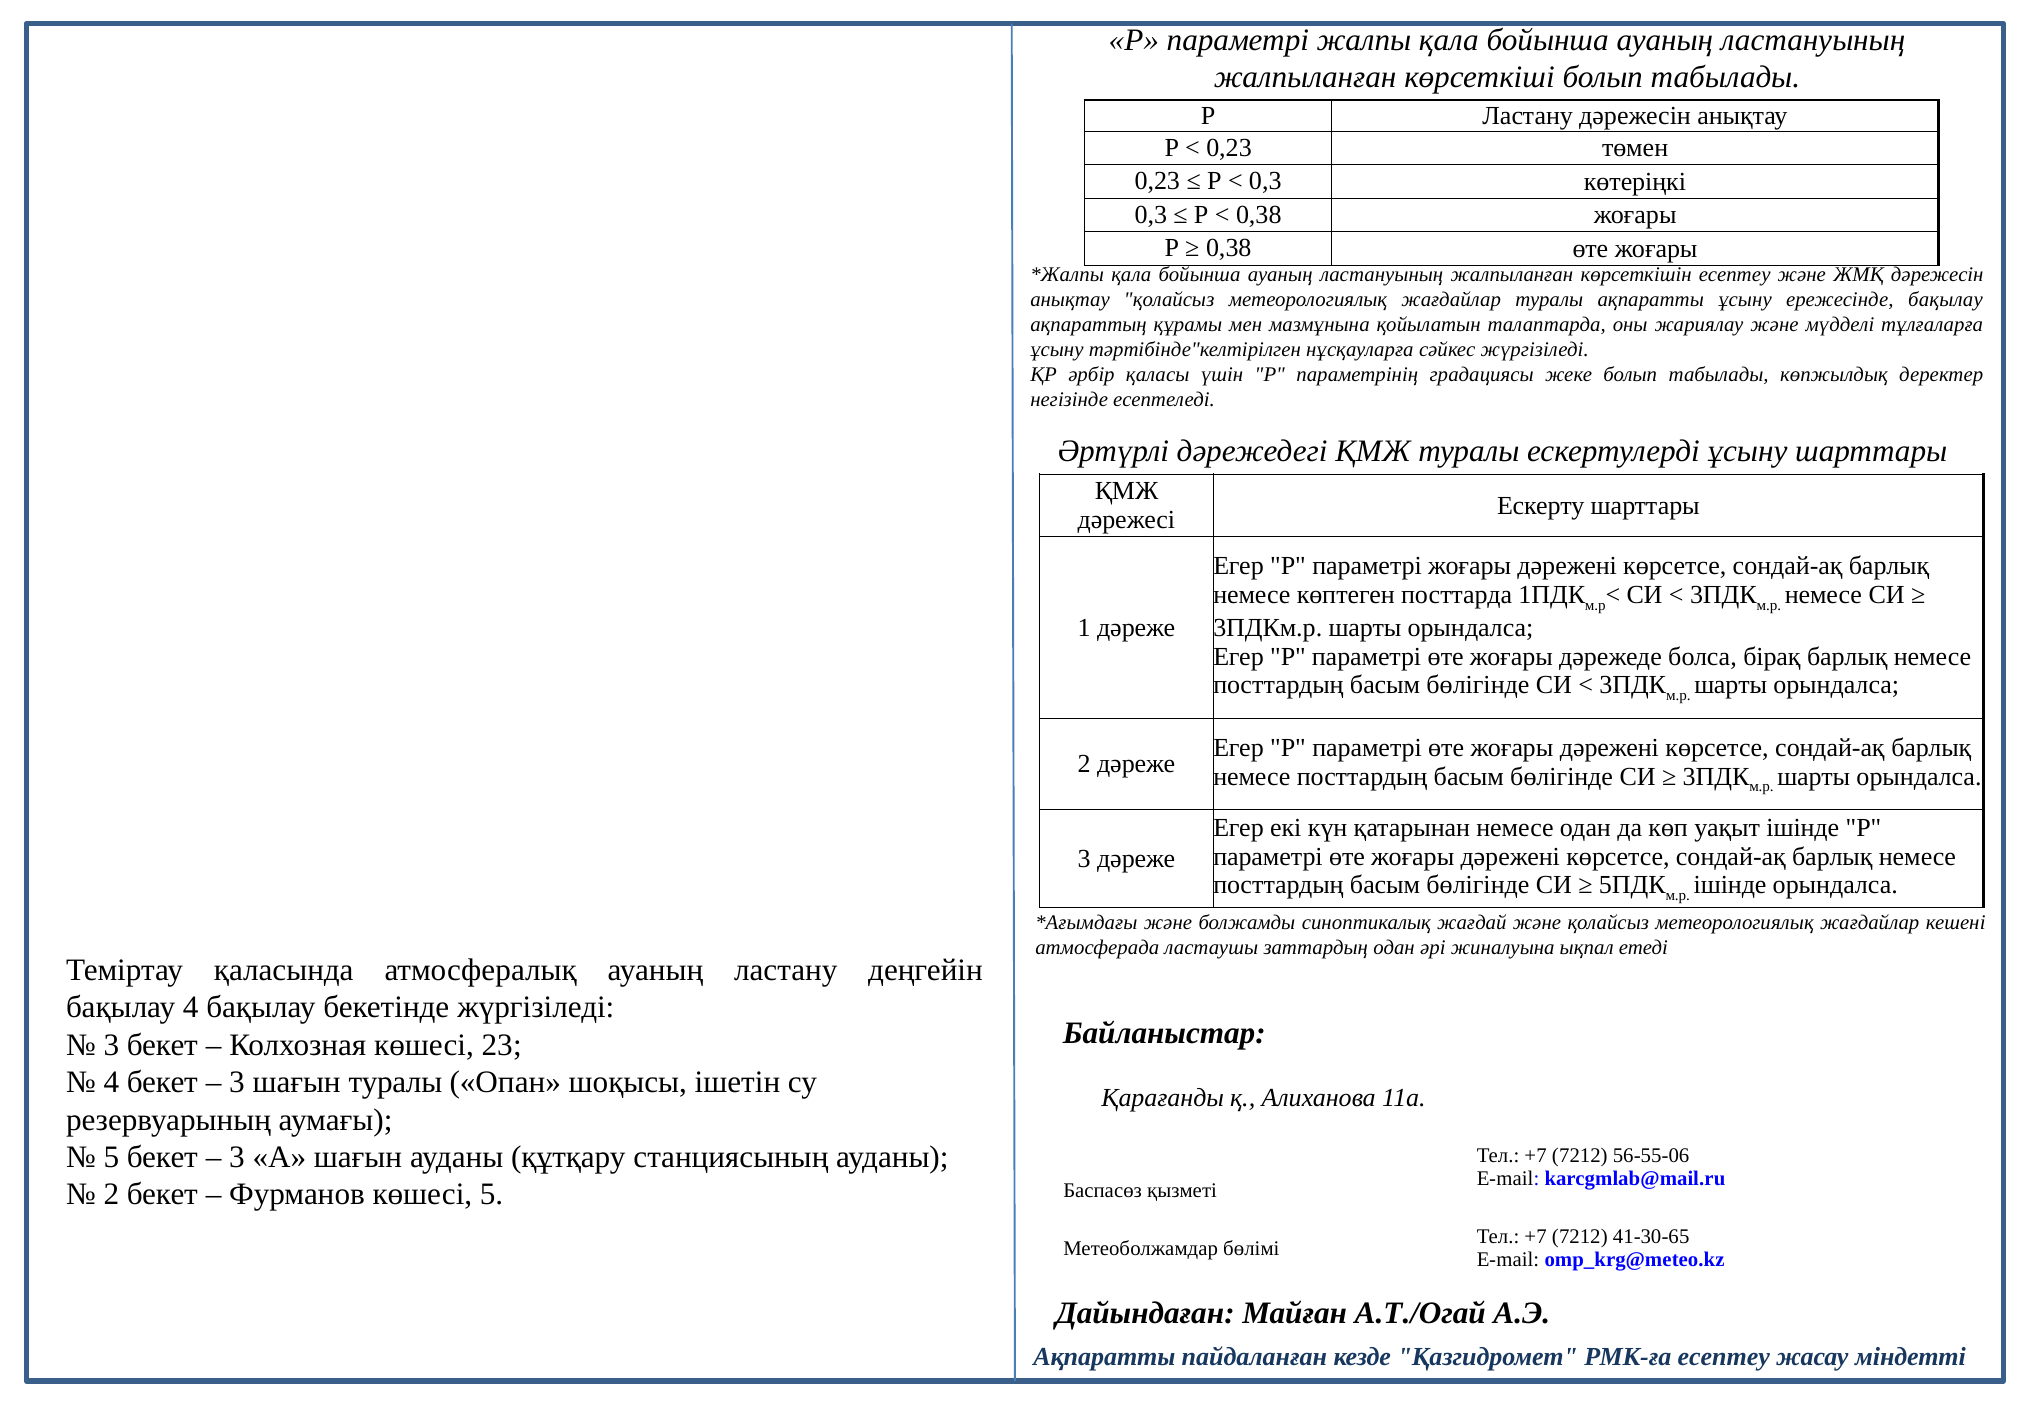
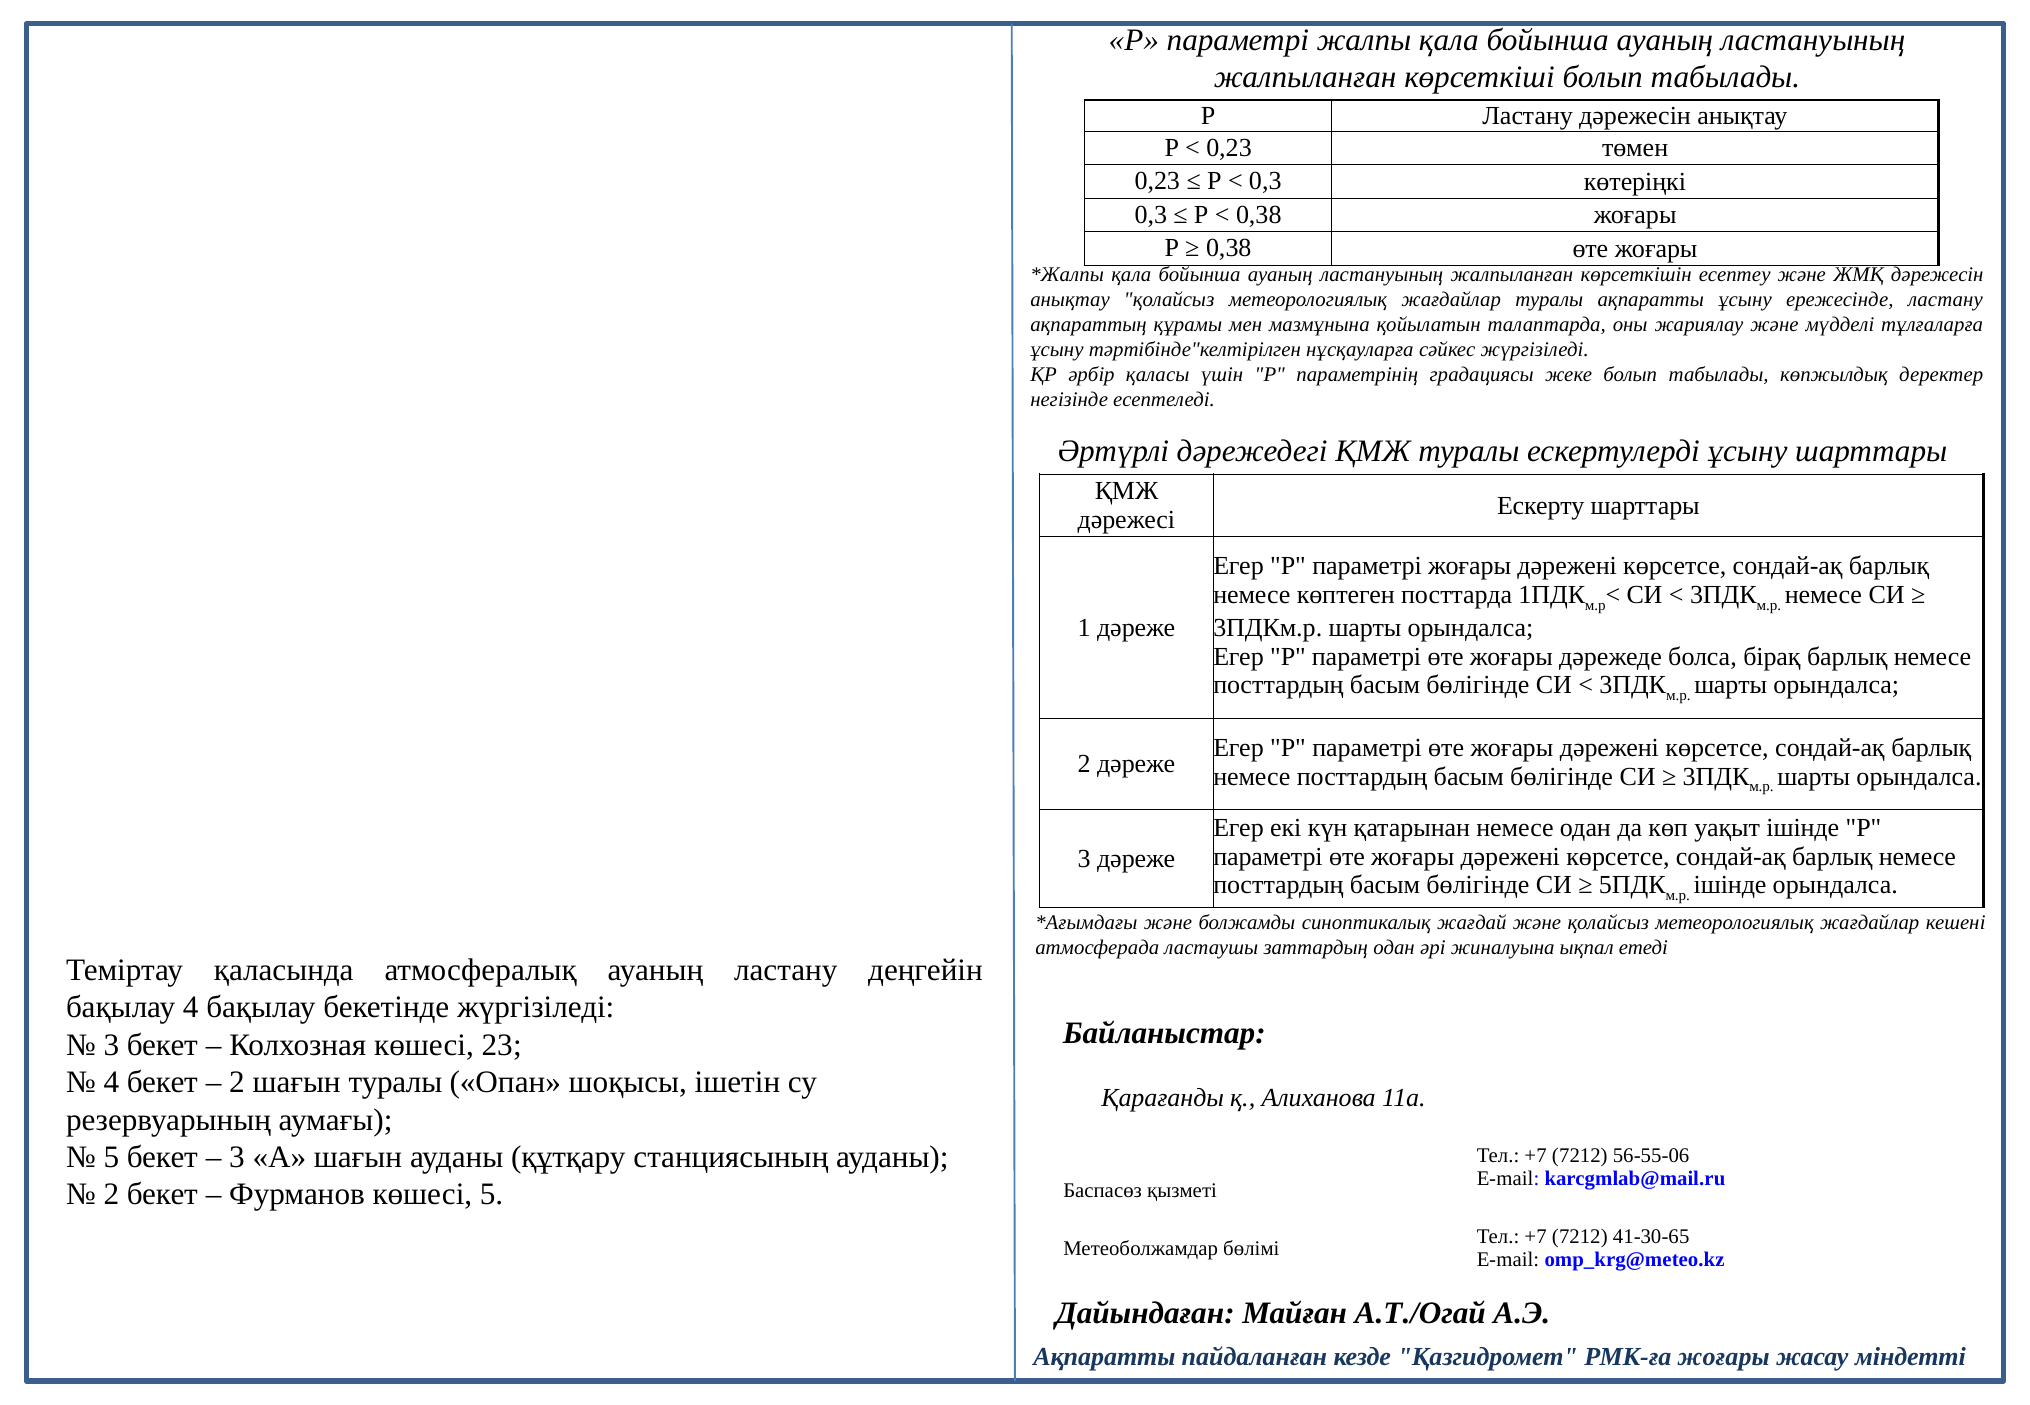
ережесінде бақылау: бақылау -> ластану
3 at (237, 1083): 3 -> 2
РМК-ға есептеу: есептеу -> жоғары
